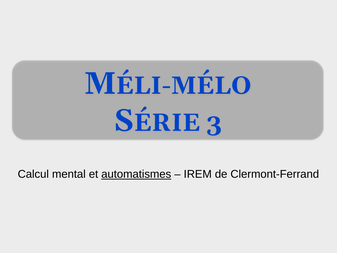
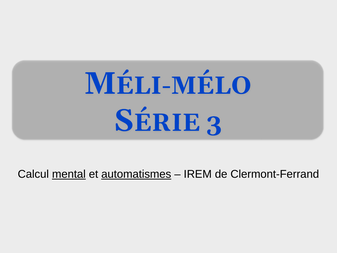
mental underline: none -> present
